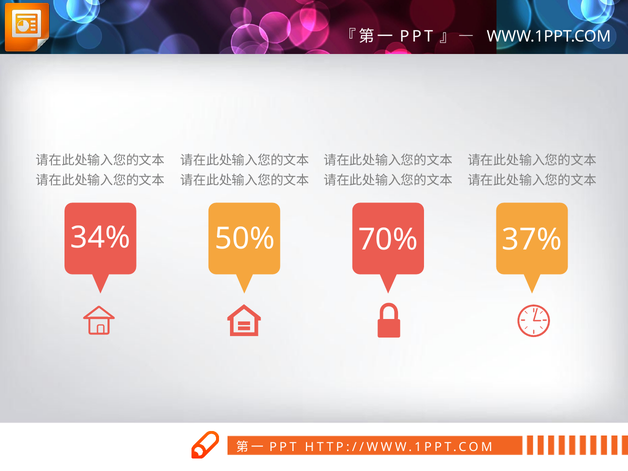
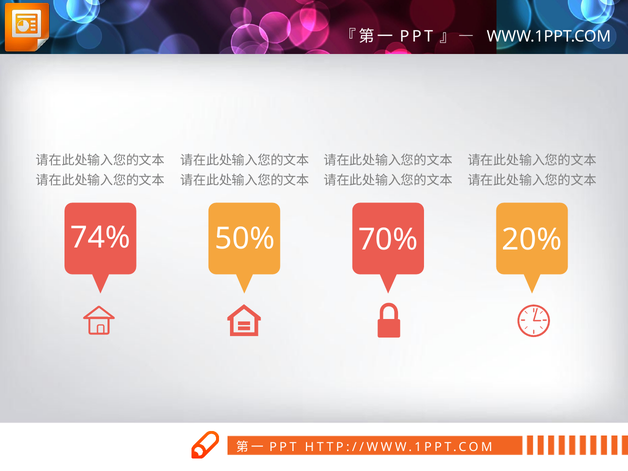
34%: 34% -> 74%
37%: 37% -> 20%
